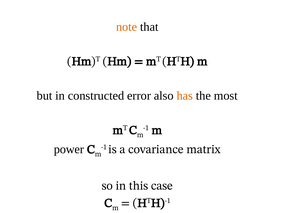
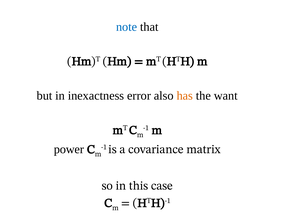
note colour: orange -> blue
constructed: constructed -> inexactness
most: most -> want
